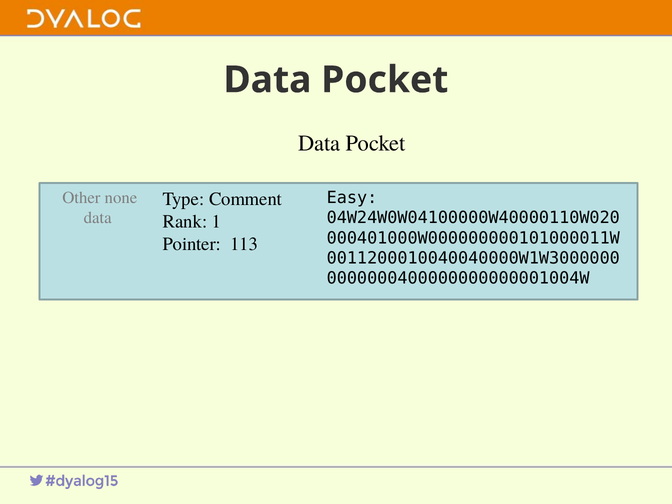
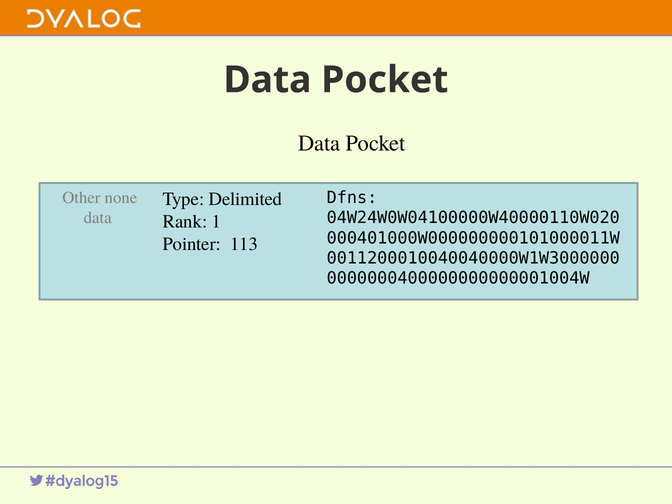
Easy: Easy -> Dfns
Comment: Comment -> Delimited
